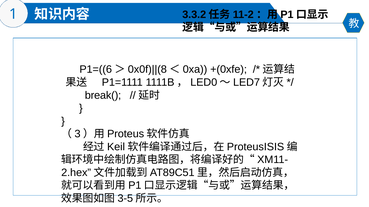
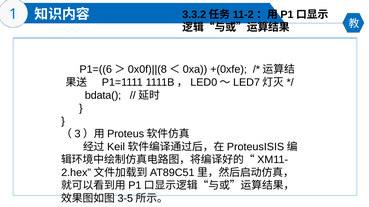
break(: break( -> bdata(
